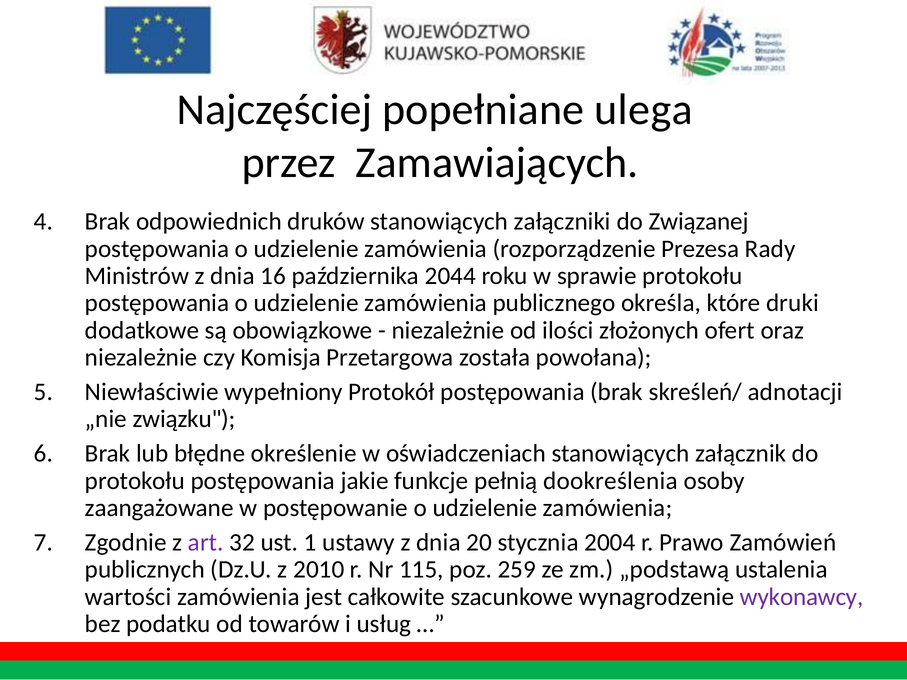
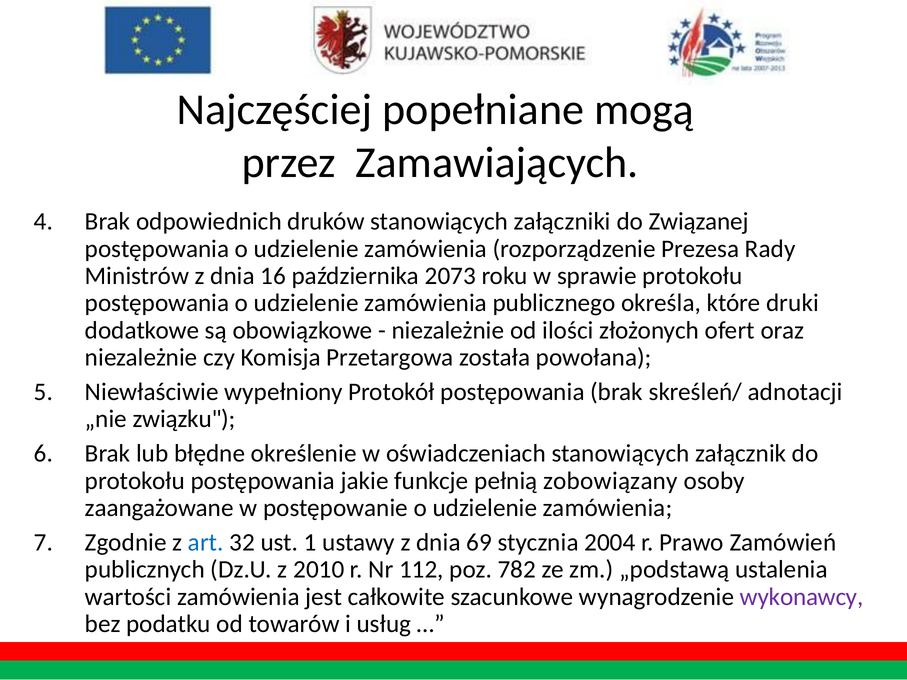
ulega: ulega -> mogą
2044: 2044 -> 2073
dookreślenia: dookreślenia -> zobowiązany
art colour: purple -> blue
20: 20 -> 69
115: 115 -> 112
259: 259 -> 782
